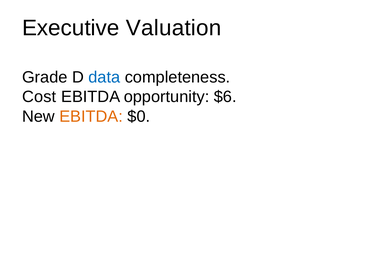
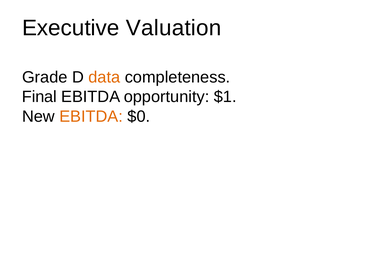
data colour: blue -> orange
Cost: Cost -> Final
$6: $6 -> $1
